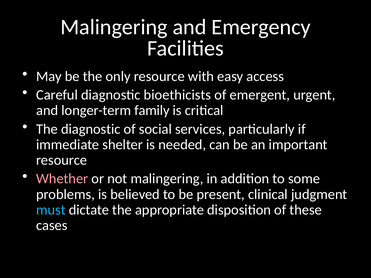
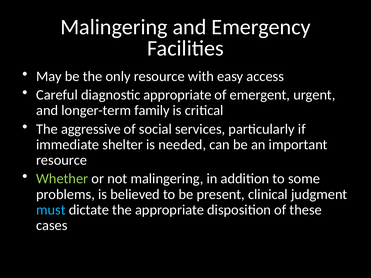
diagnostic bioethicists: bioethicists -> appropriate
The diagnostic: diagnostic -> aggressive
Whether colour: pink -> light green
